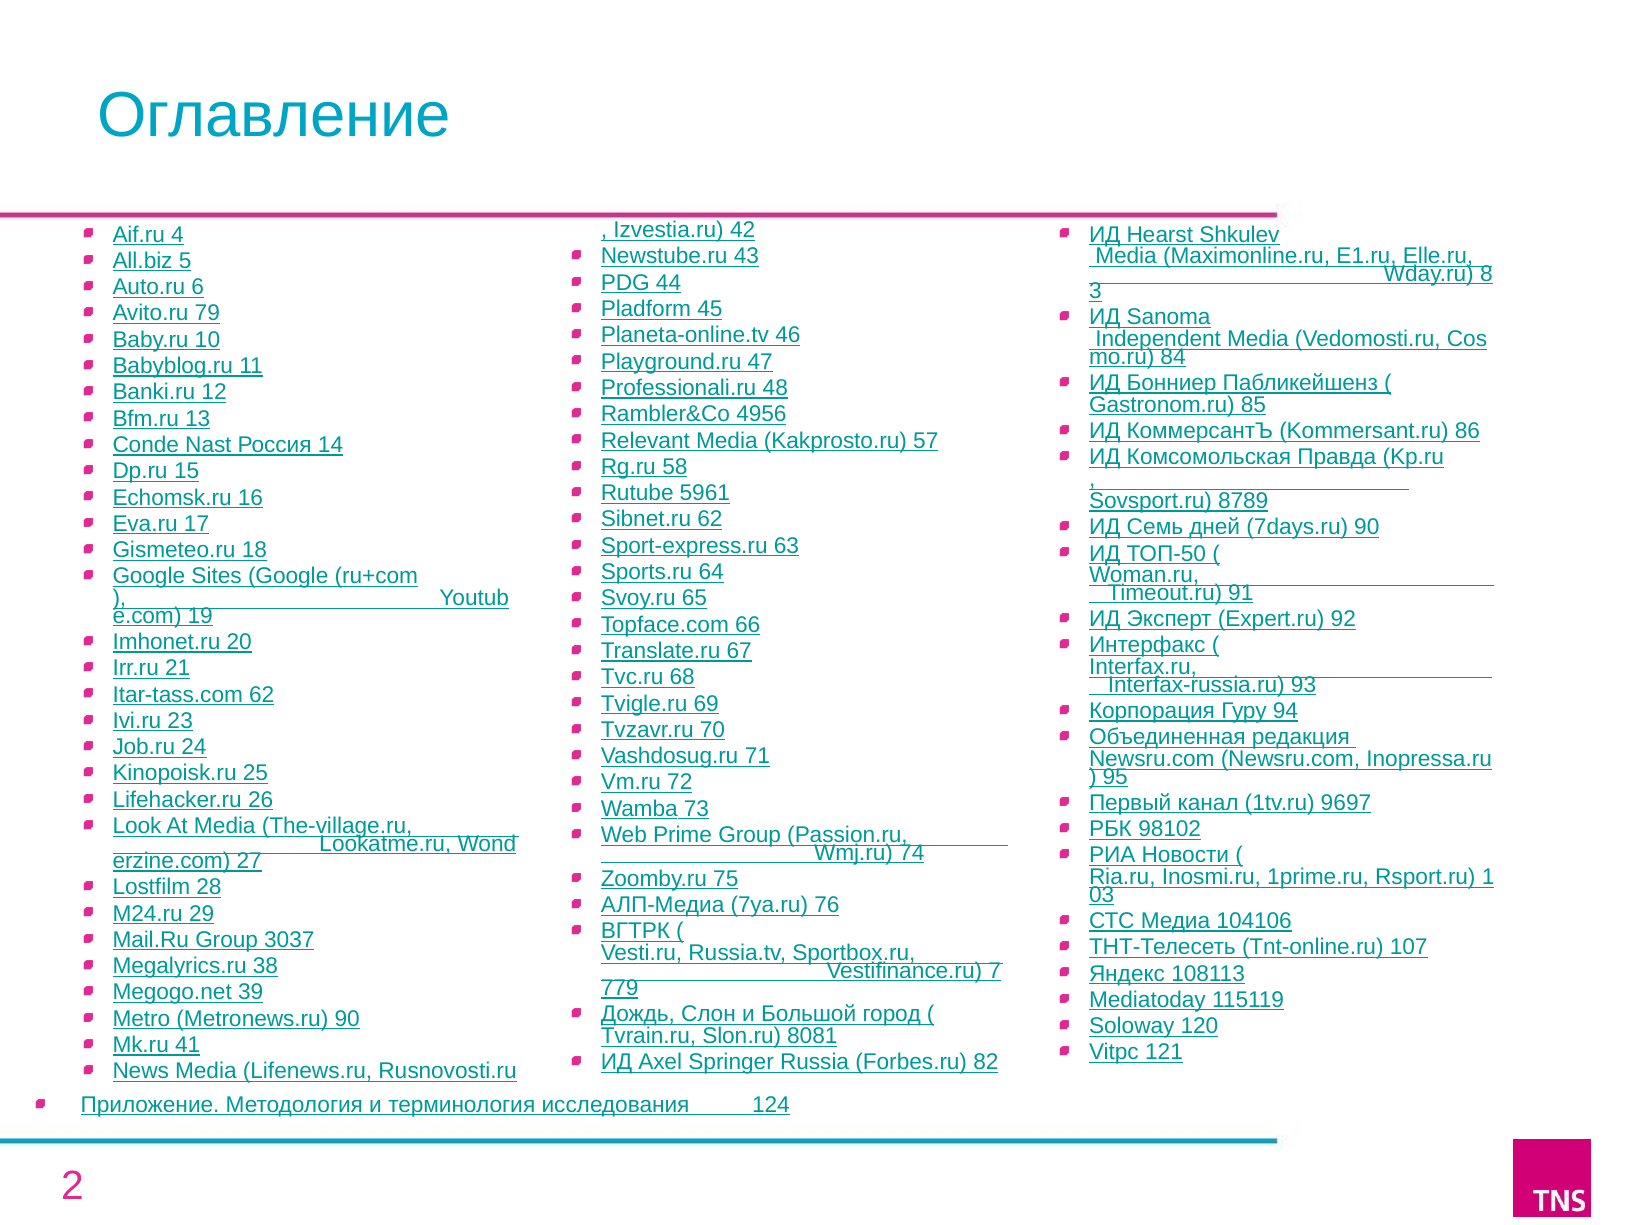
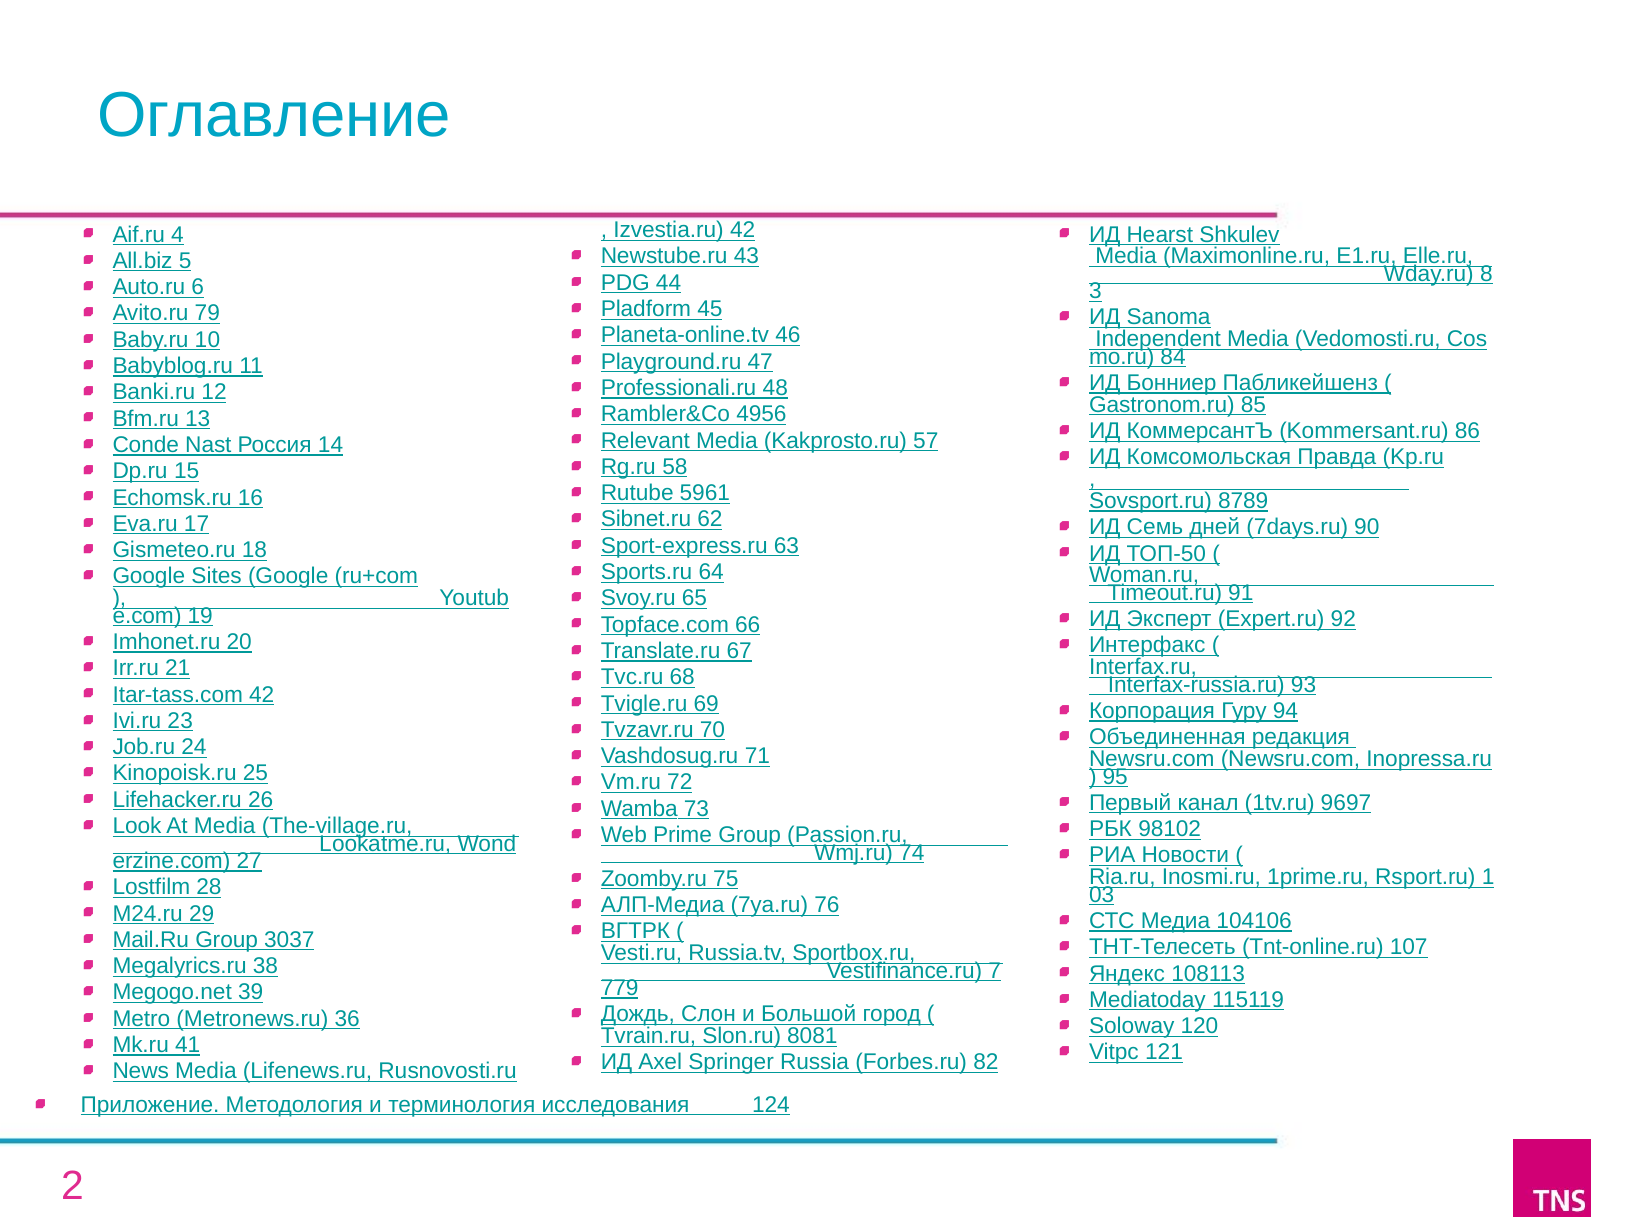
Itar-tass.com 62: 62 -> 42
Metronews.ru 90: 90 -> 36
